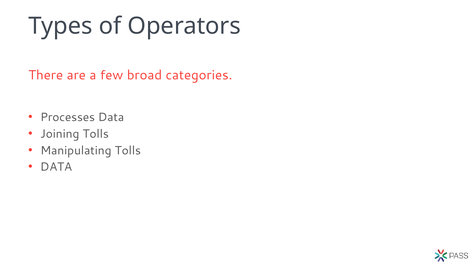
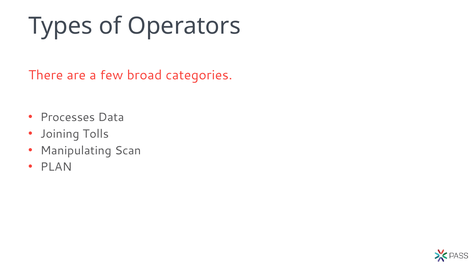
Manipulating Tolls: Tolls -> Scan
DATA at (56, 167): DATA -> PLAN
